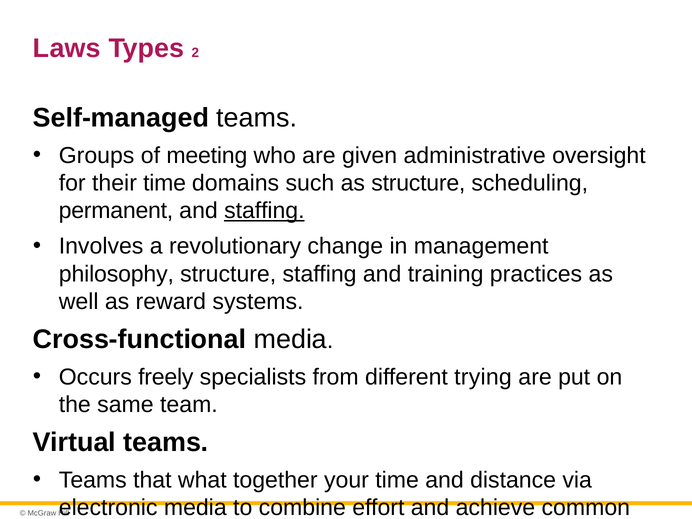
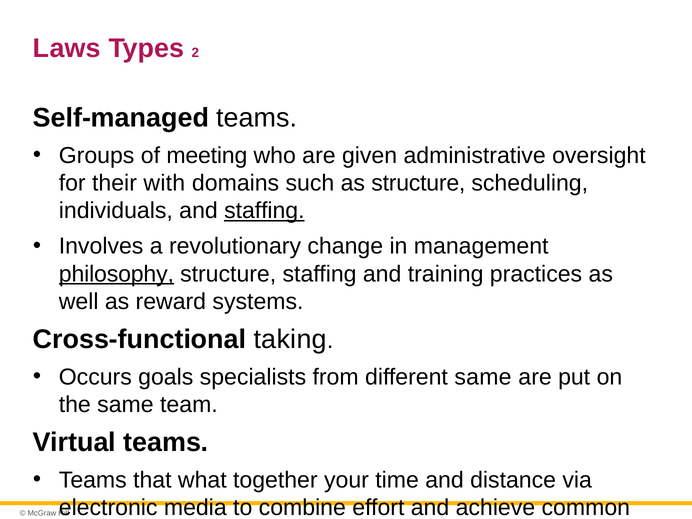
their time: time -> with
permanent: permanent -> individuals
philosophy underline: none -> present
Cross-functional media: media -> taking
Occurs freely: freely -> goals
different trying: trying -> same
